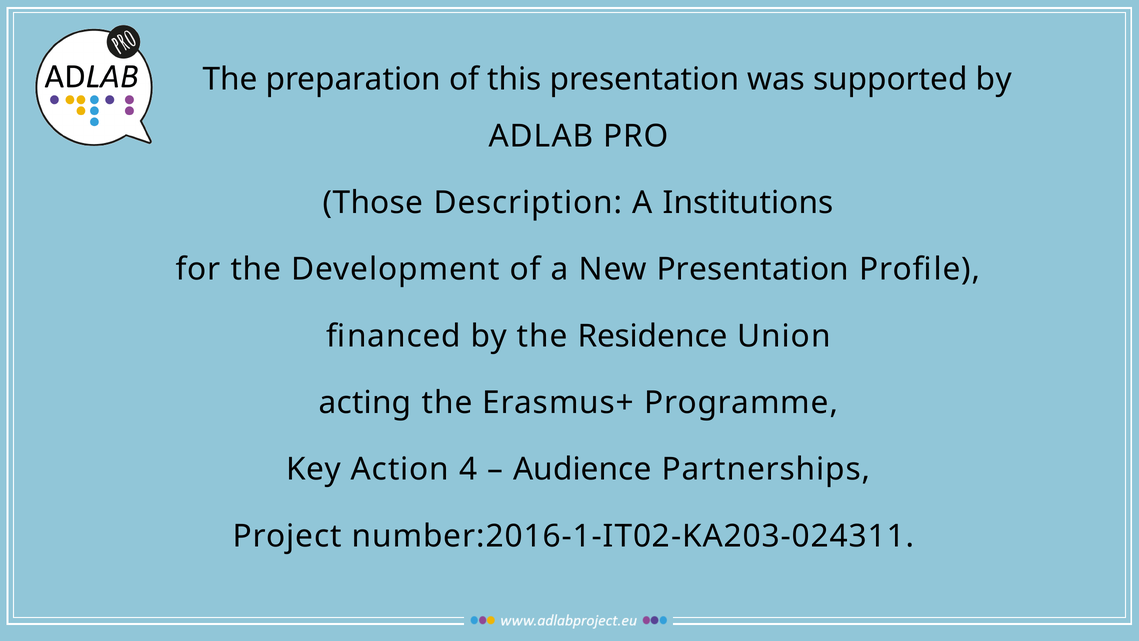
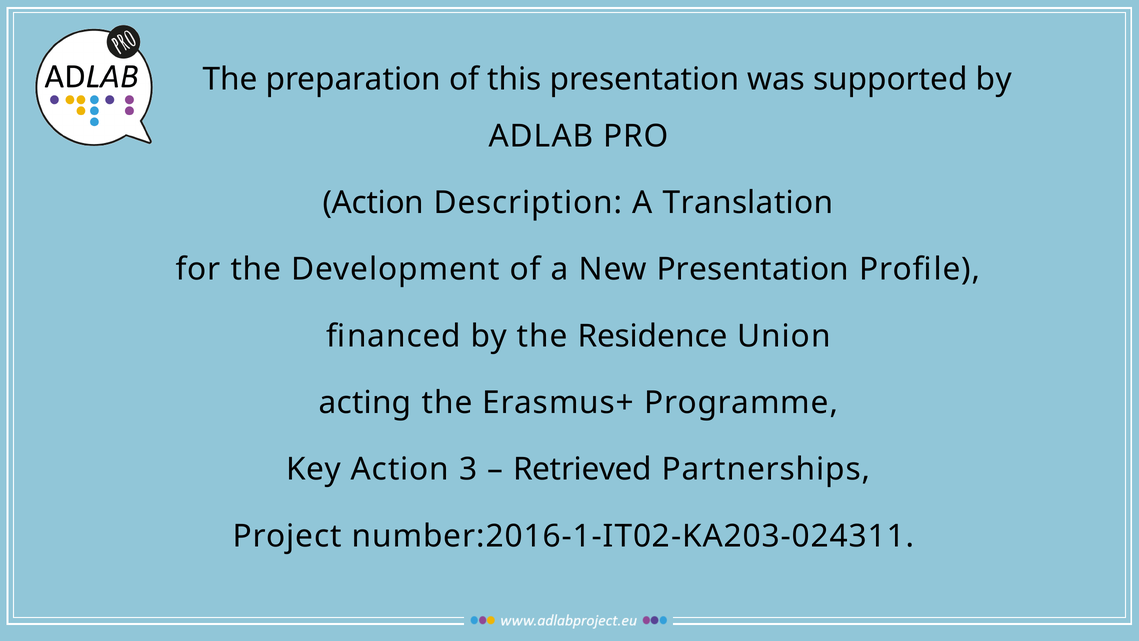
Those at (373, 203): Those -> Action
Institutions: Institutions -> Translation
4: 4 -> 3
Audience: Audience -> Retrieved
